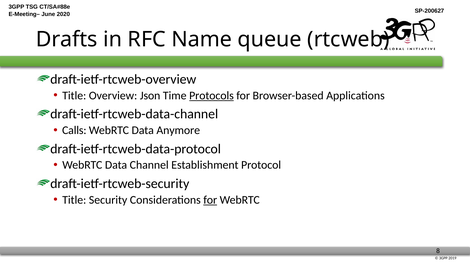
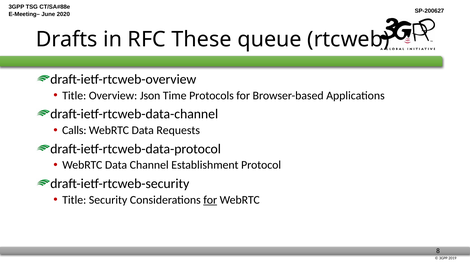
Name: Name -> These
Protocols underline: present -> none
Anymore: Anymore -> Requests
